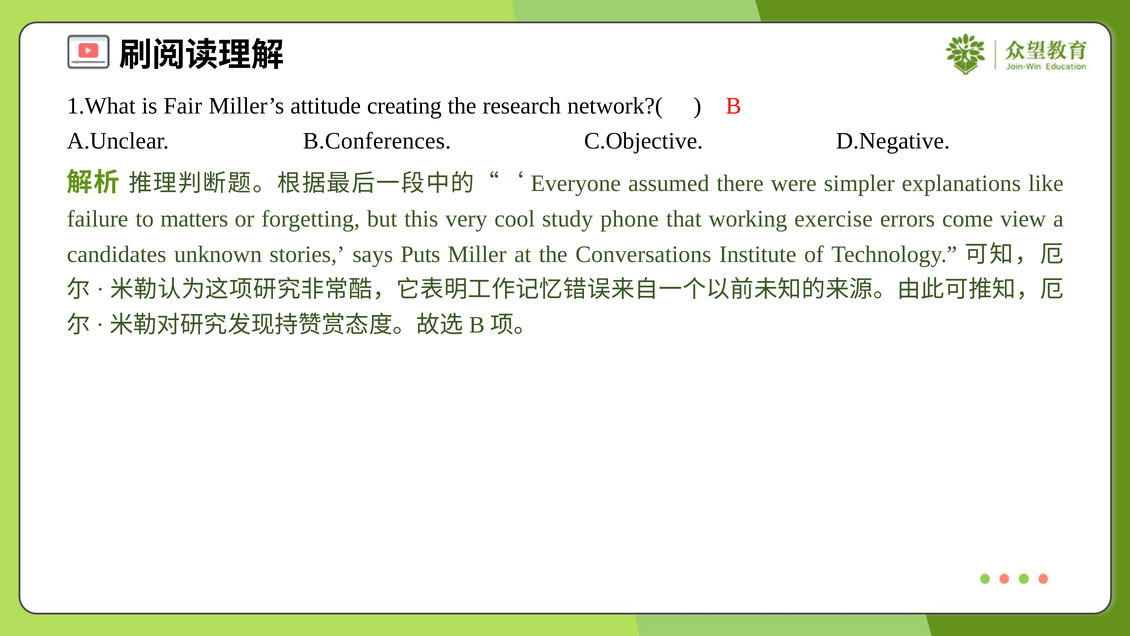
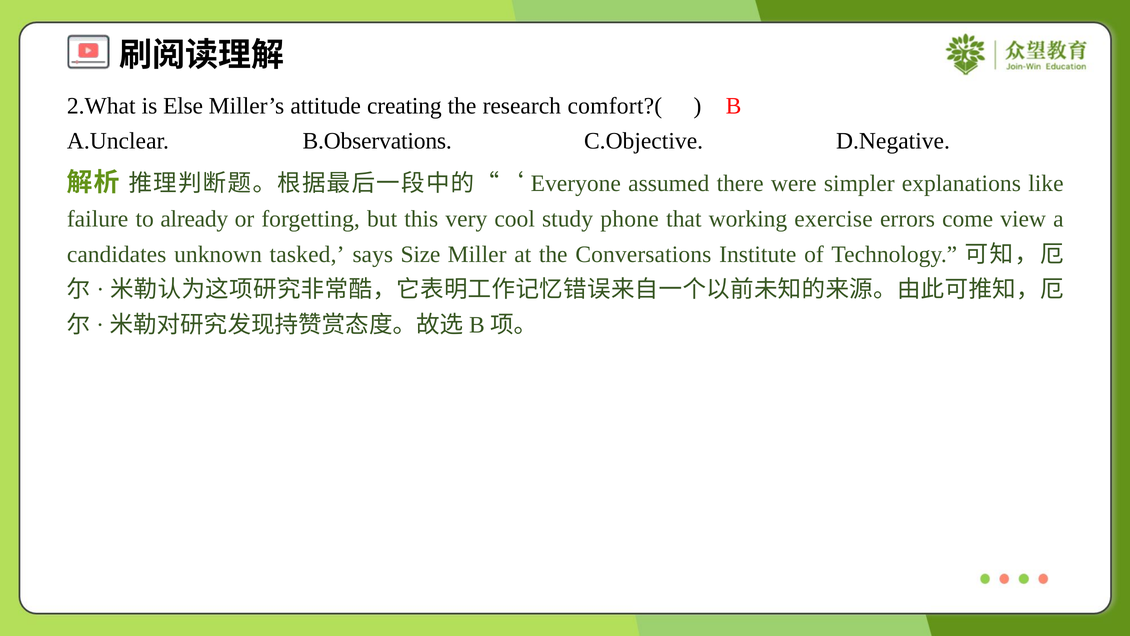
1.What: 1.What -> 2.What
Fair: Fair -> Else
network?(: network?( -> comfort?(
B.Conferences: B.Conferences -> B.Observations
matters: matters -> already
stories: stories -> tasked
Puts: Puts -> Size
